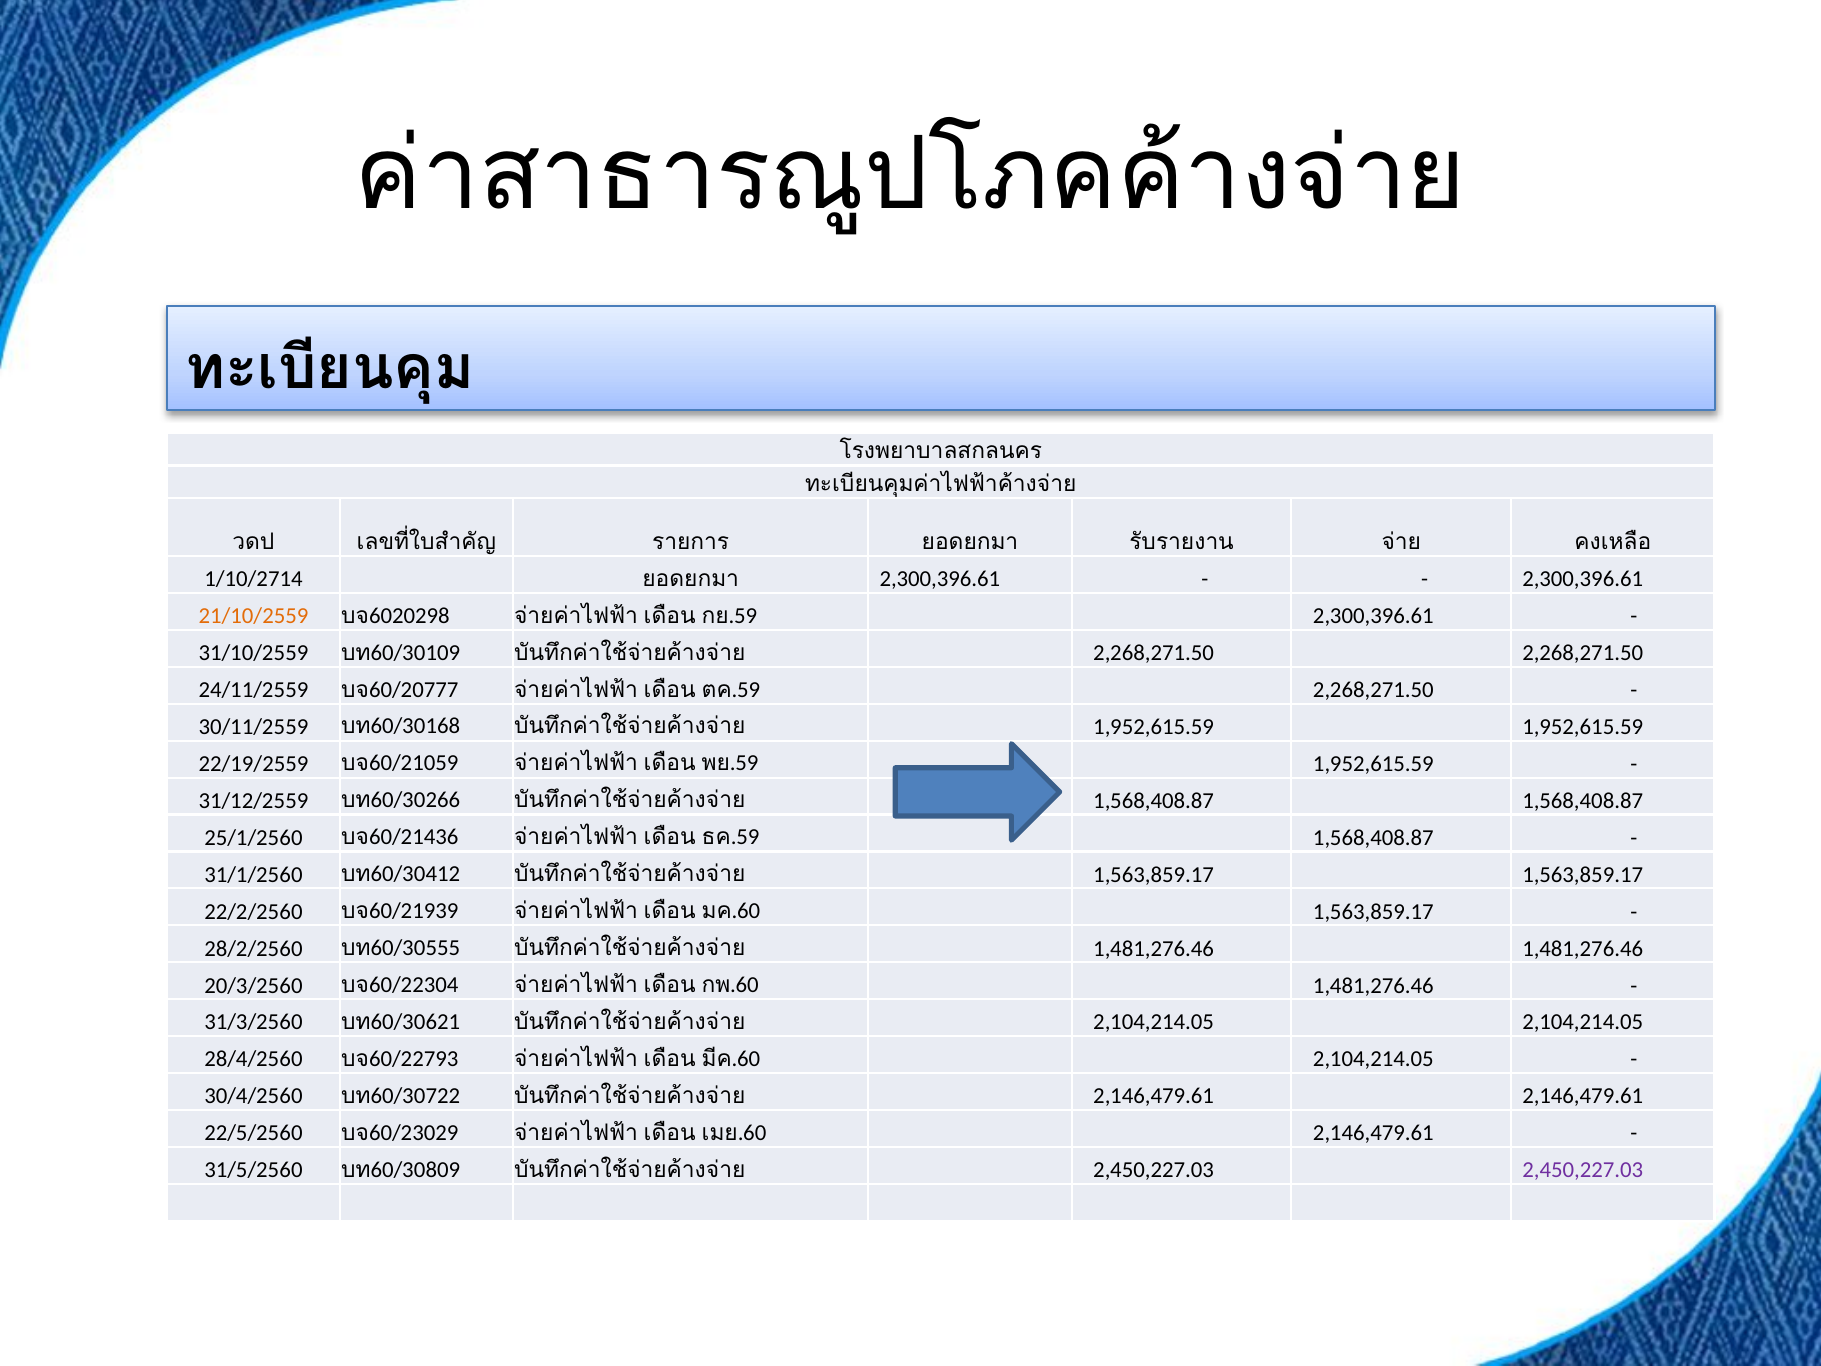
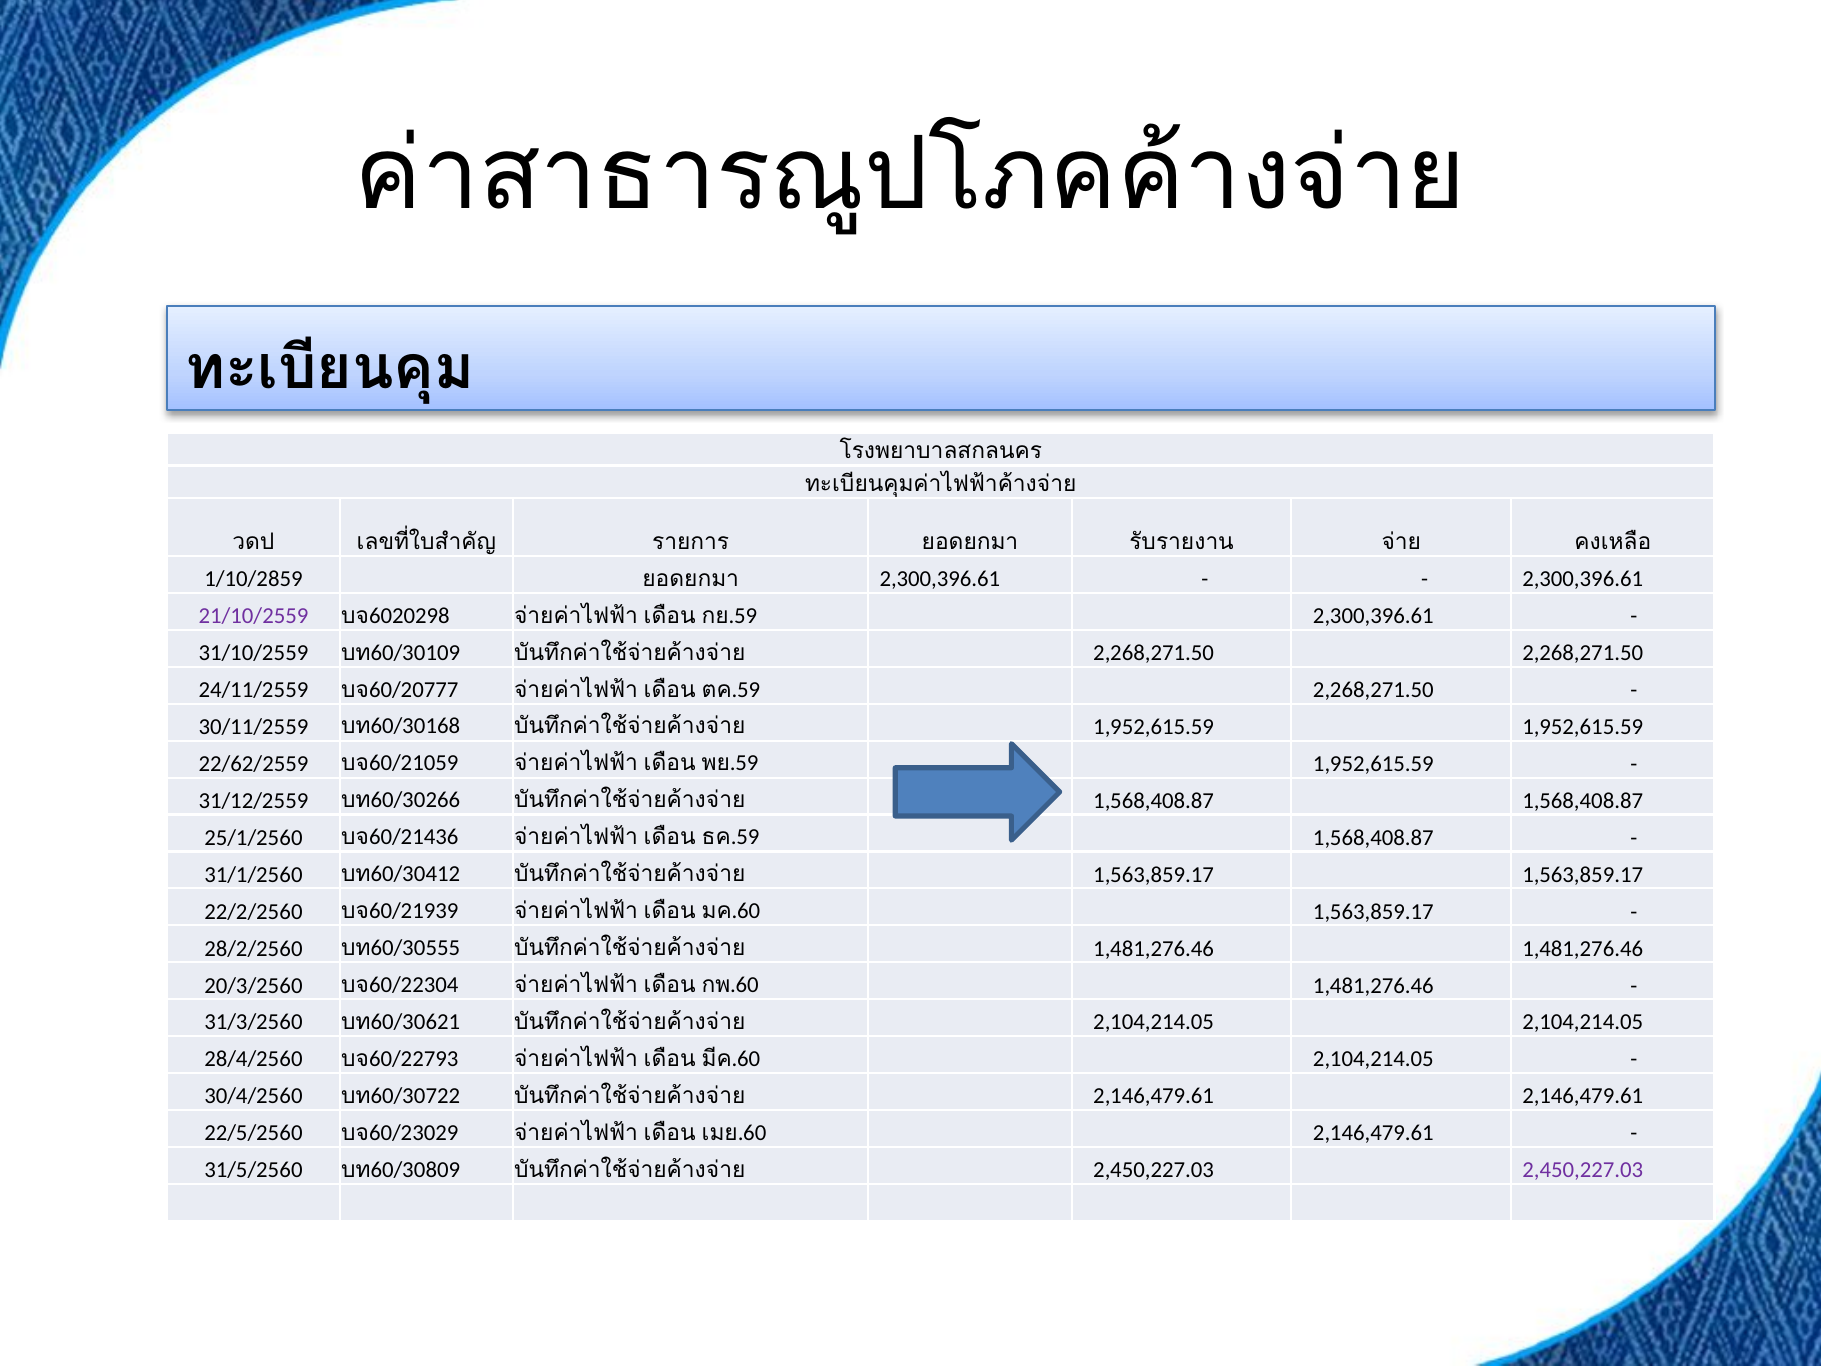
1/10/2714: 1/10/2714 -> 1/10/2859
21/10/2559 colour: orange -> purple
22/19/2559: 22/19/2559 -> 22/62/2559
